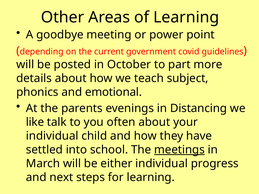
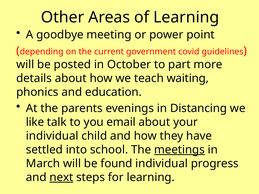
subject: subject -> waiting
emotional: emotional -> education
often: often -> email
either: either -> found
next underline: none -> present
